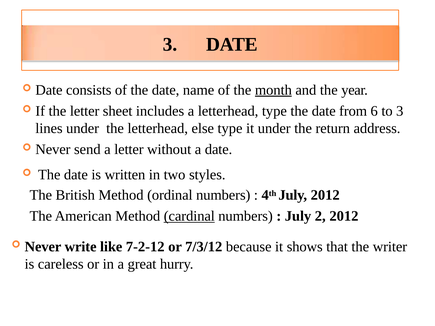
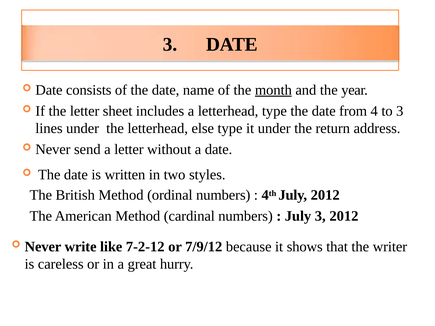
6: 6 -> 4
cardinal underline: present -> none
July 2: 2 -> 3
7/3/12: 7/3/12 -> 7/9/12
